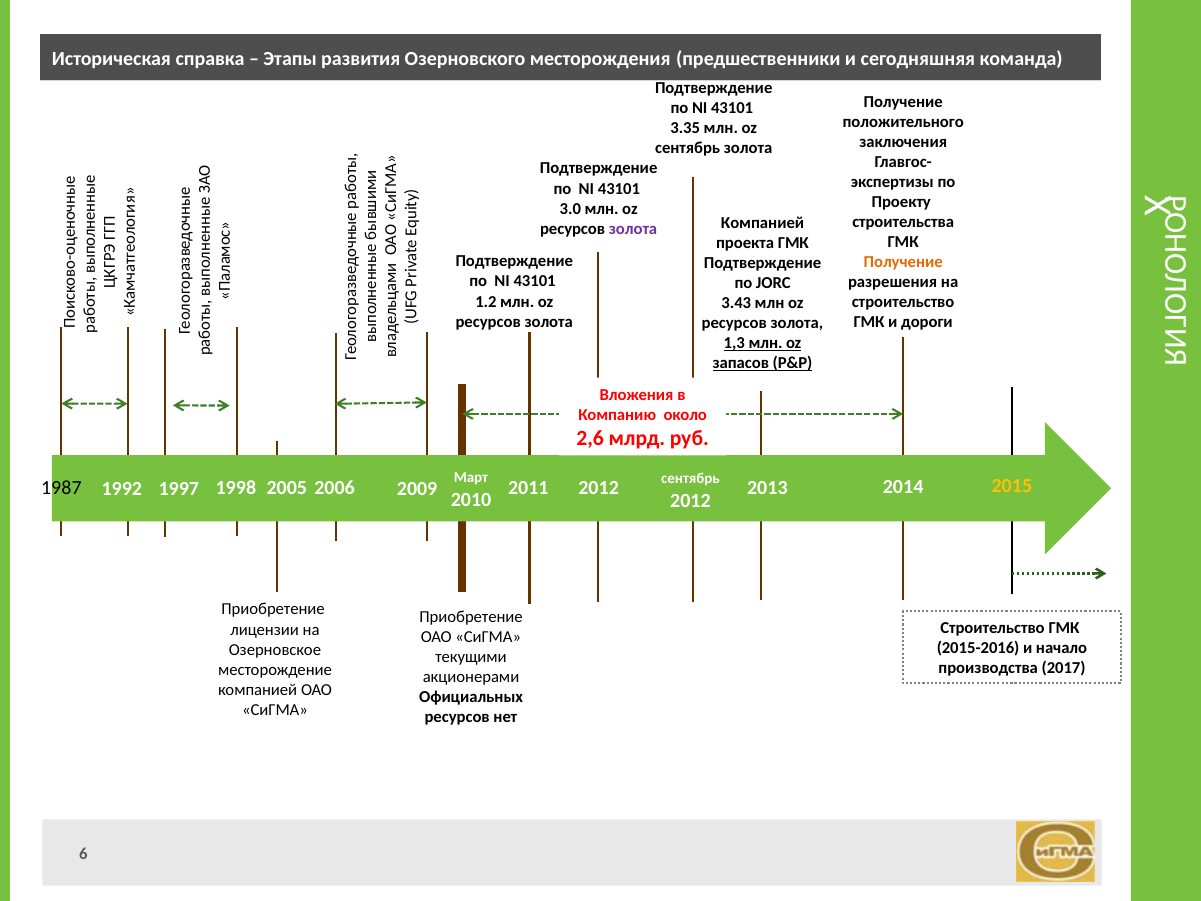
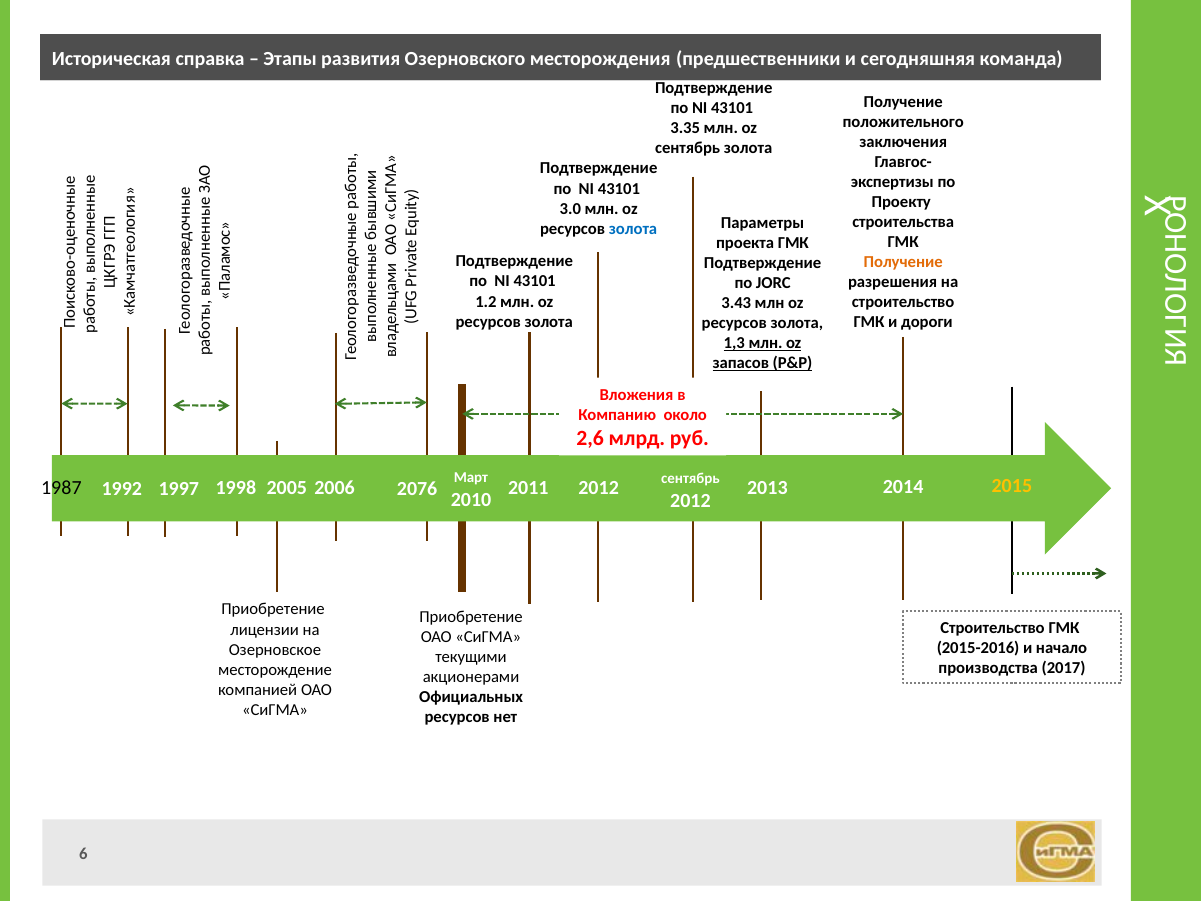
Компанией at (763, 223): Компанией -> Параметры
золота at (633, 229) colour: purple -> blue
2009: 2009 -> 2076
